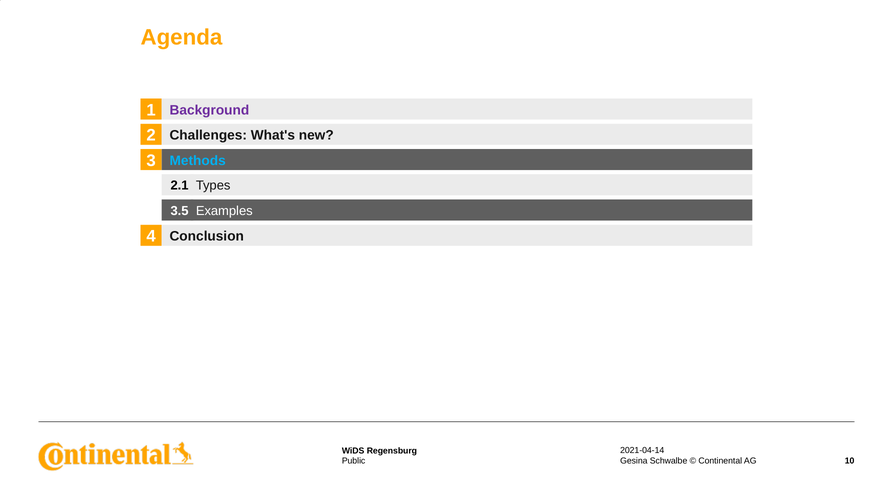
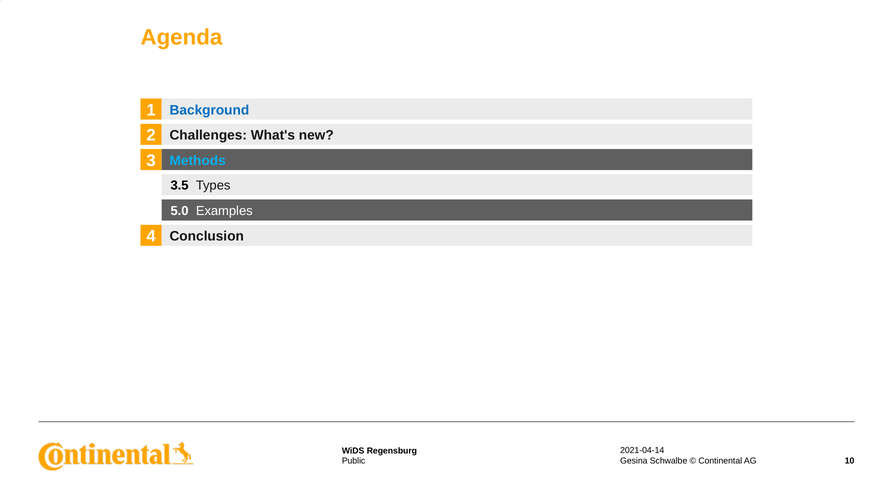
Background colour: purple -> blue
2.1: 2.1 -> 3.5
3.5: 3.5 -> 5.0
